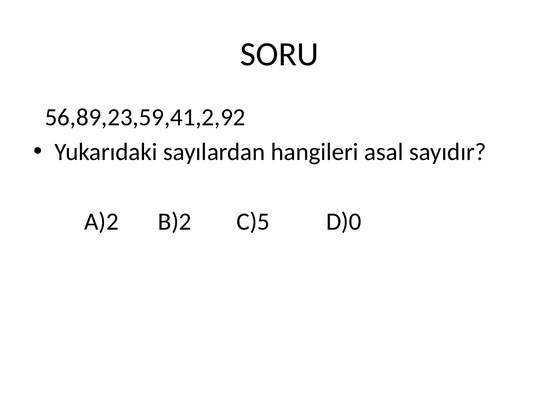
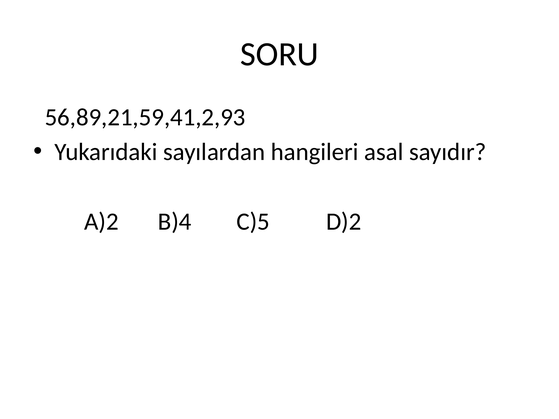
56,89,23,59,41,2,92: 56,89,23,59,41,2,92 -> 56,89,21,59,41,2,93
B)2: B)2 -> B)4
D)0: D)0 -> D)2
